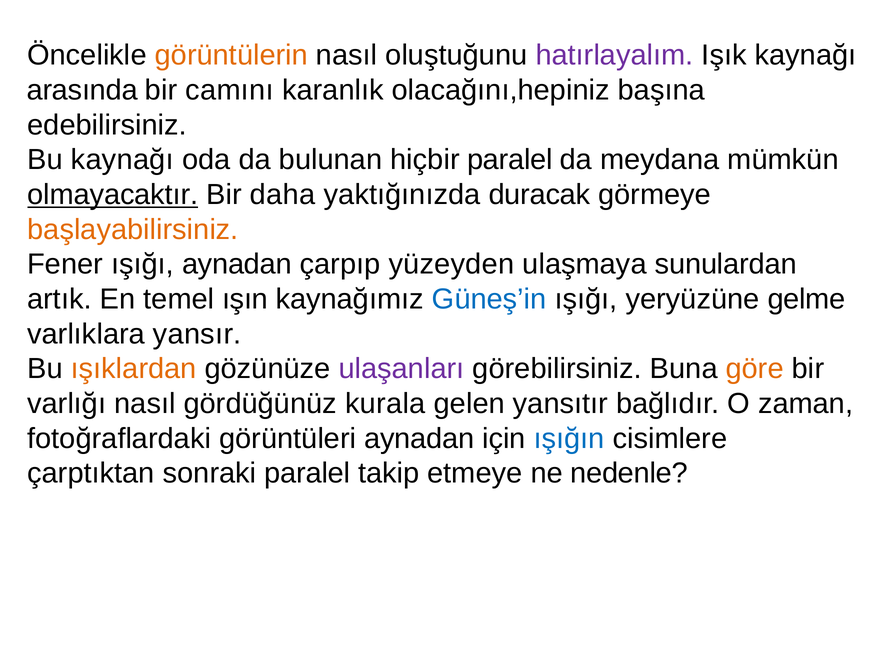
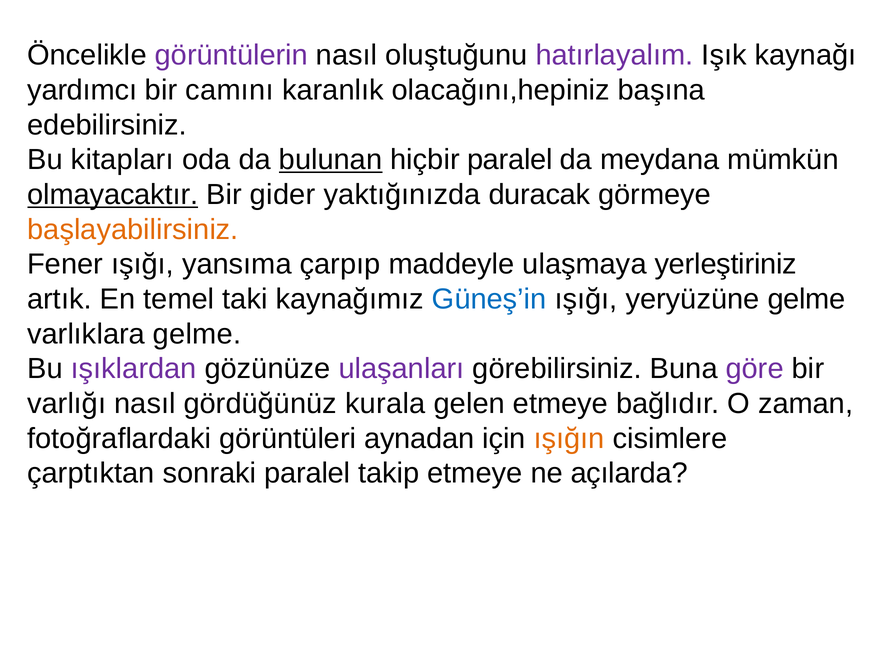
görüntülerin colour: orange -> purple
arasında: arasında -> yardımcı
Bu kaynağı: kaynağı -> kitapları
bulunan underline: none -> present
daha: daha -> gider
ışığı aynadan: aynadan -> yansıma
yüzeyden: yüzeyden -> maddeyle
sunulardan: sunulardan -> yerleştiriniz
ışın: ışın -> taki
varlıklara yansır: yansır -> gelme
ışıklardan colour: orange -> purple
göre colour: orange -> purple
gelen yansıtır: yansıtır -> etmeye
ışığın colour: blue -> orange
nedenle: nedenle -> açılarda
